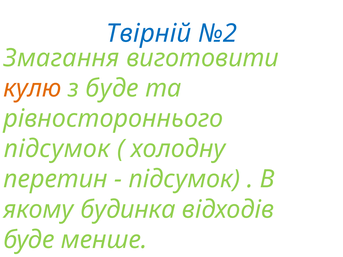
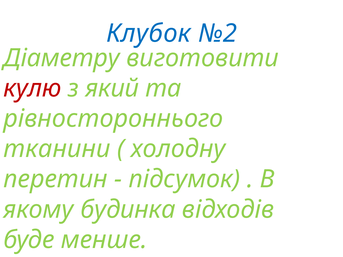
Твірній: Твірній -> Клубок
Змагання: Змагання -> Діаметру
кулю colour: orange -> red
з буде: буде -> який
підсумок at (57, 149): підсумок -> тканини
